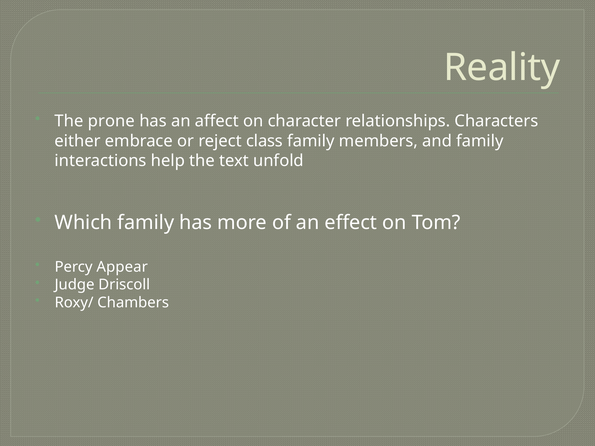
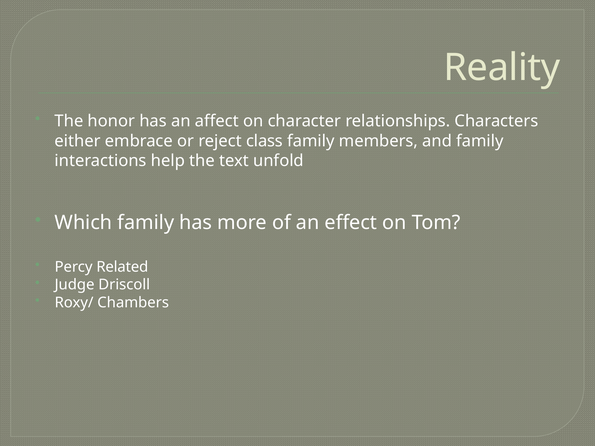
prone: prone -> honor
Appear: Appear -> Related
